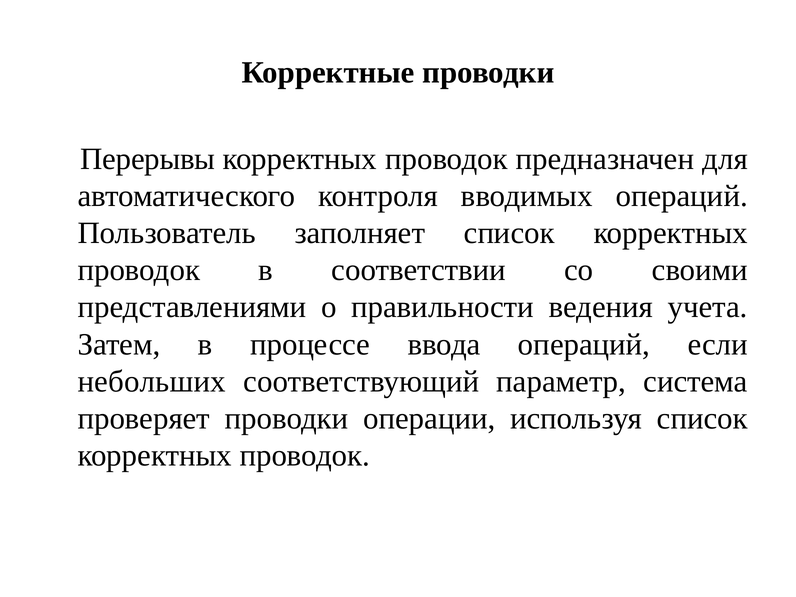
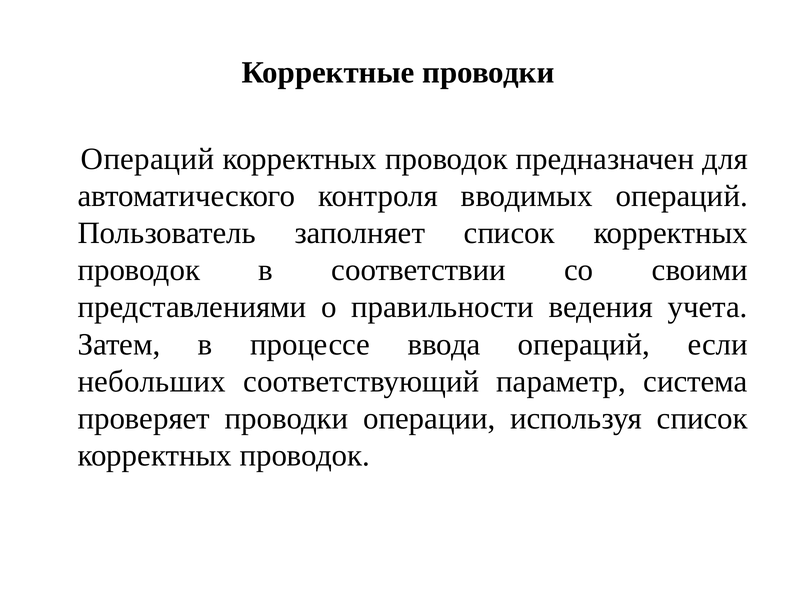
Перерывы at (148, 159): Перерывы -> Операций
